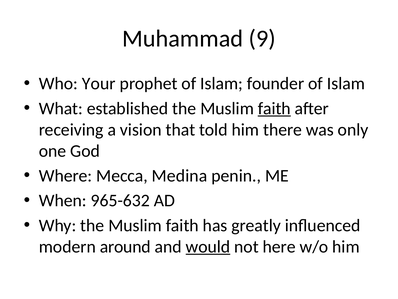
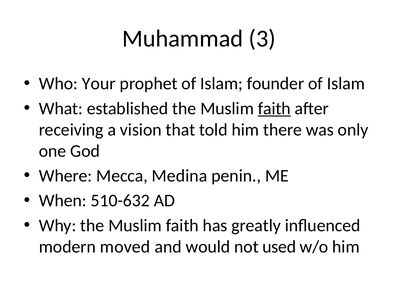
9: 9 -> 3
965-632: 965-632 -> 510-632
around: around -> moved
would underline: present -> none
here: here -> used
